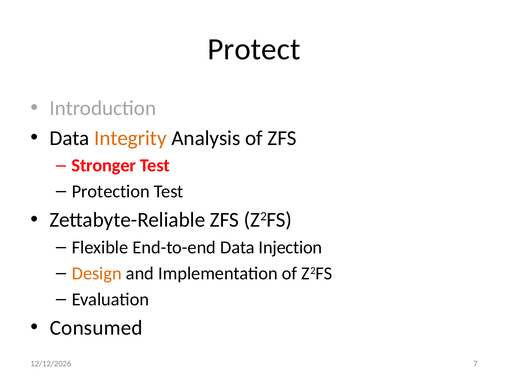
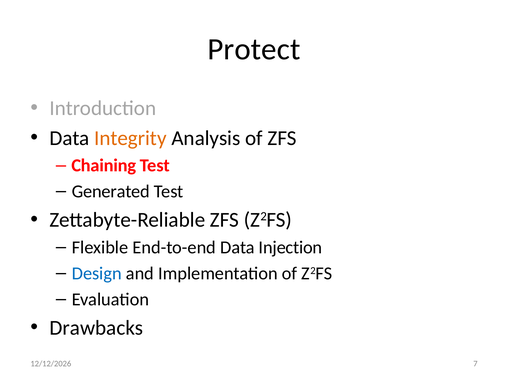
Stronger: Stronger -> Chaining
Protection: Protection -> Generated
Design colour: orange -> blue
Consumed: Consumed -> Drawbacks
